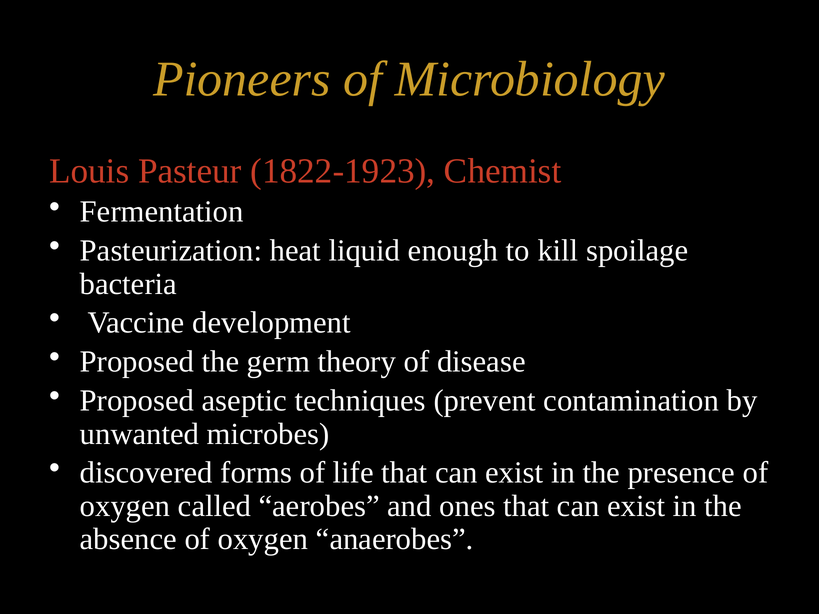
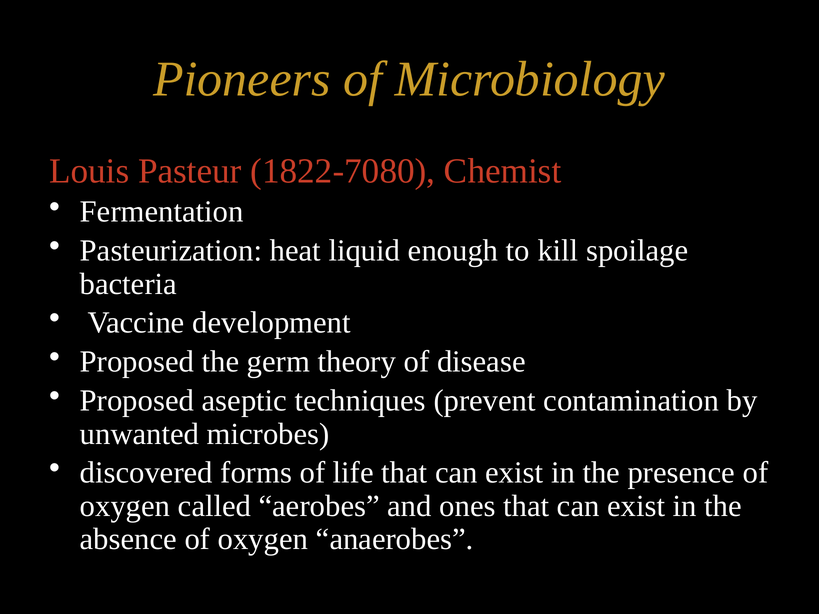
1822-1923: 1822-1923 -> 1822-7080
